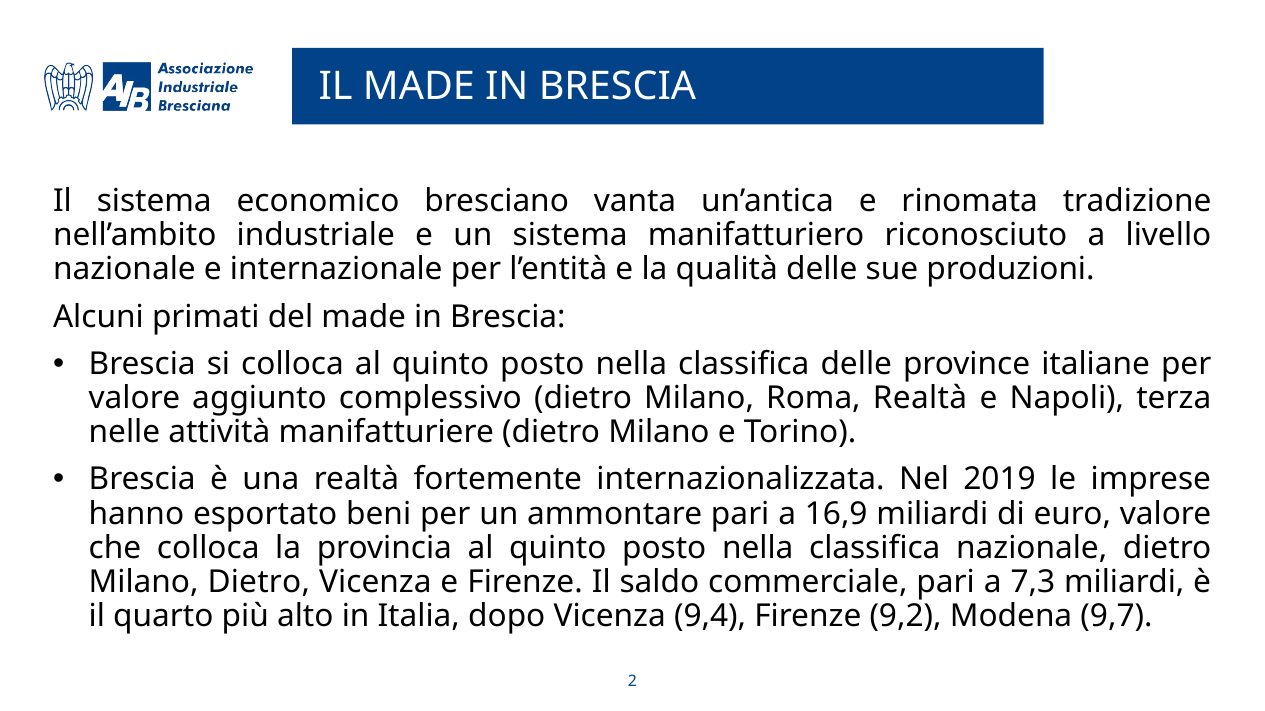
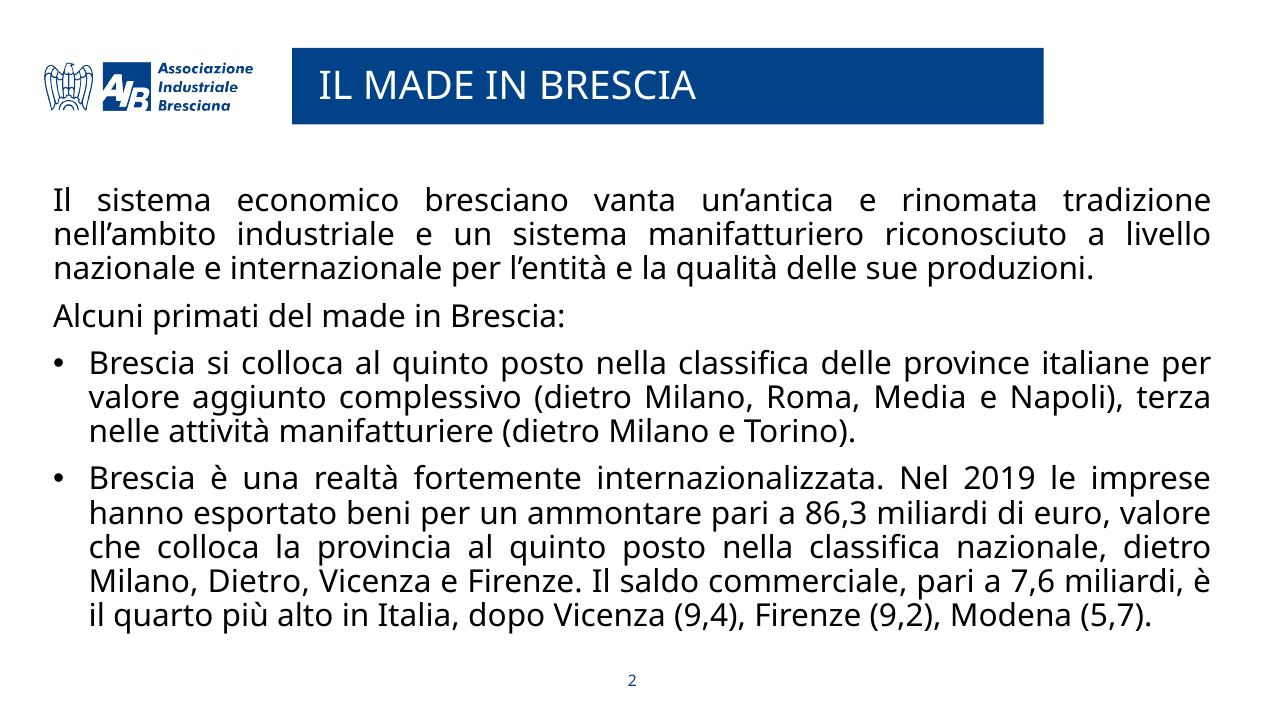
Roma Realtà: Realtà -> Media
16,9: 16,9 -> 86,3
7,3: 7,3 -> 7,6
9,7: 9,7 -> 5,7
